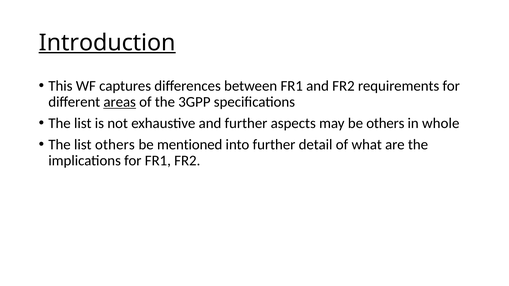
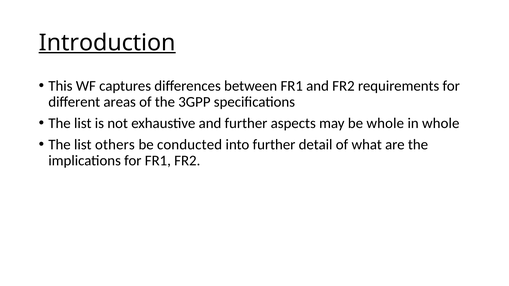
areas underline: present -> none
be others: others -> whole
mentioned: mentioned -> conducted
